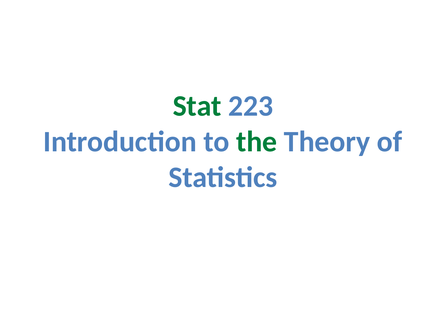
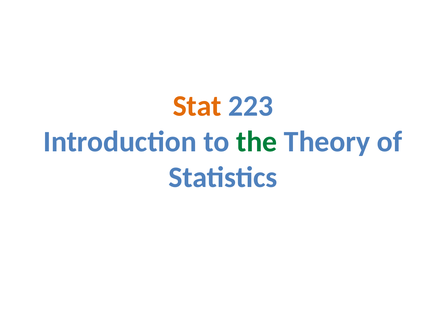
Stat colour: green -> orange
